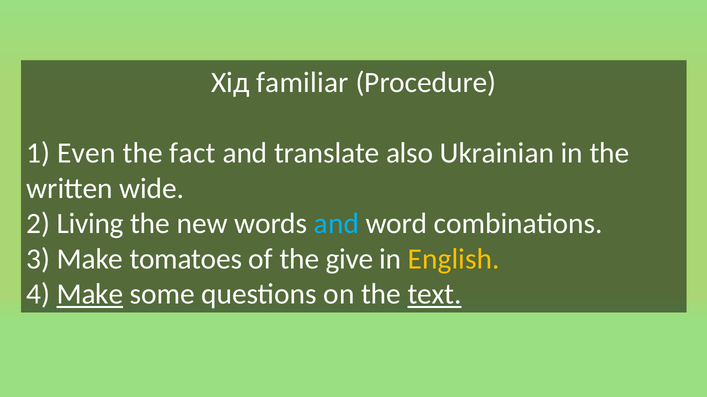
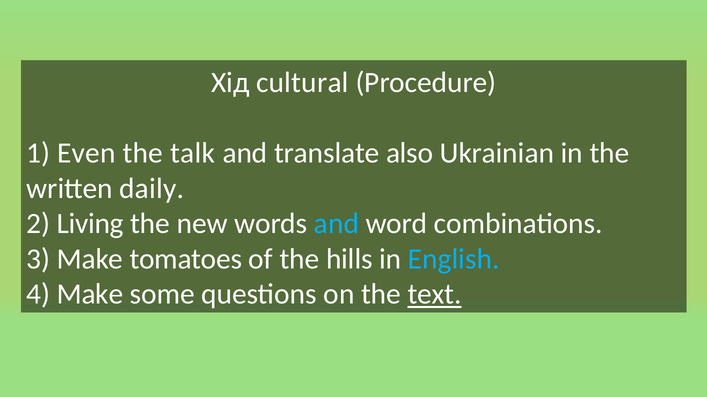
familiar: familiar -> cultural
fact: fact -> talk
wide: wide -> daily
give: give -> hills
English colour: yellow -> light blue
Make at (90, 295) underline: present -> none
